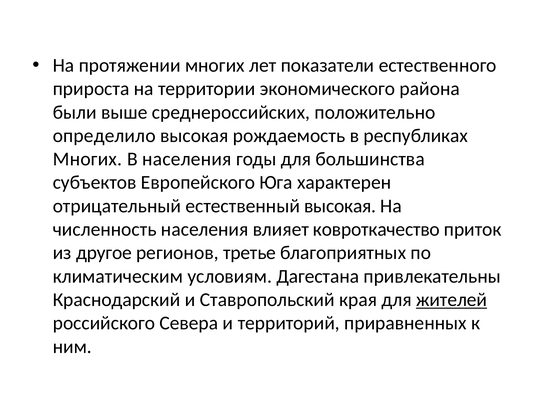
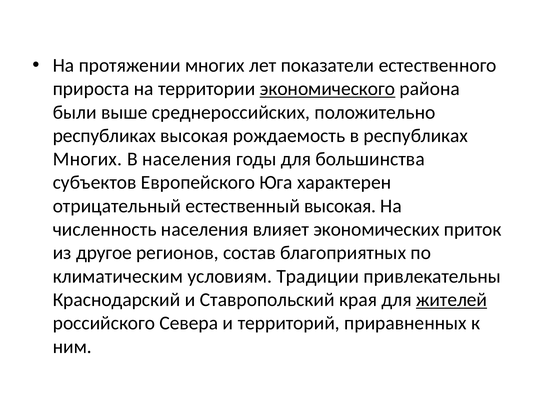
экономического underline: none -> present
определило at (104, 136): определило -> республиках
ковроткачество: ковроткачество -> экономических
третье: третье -> состав
Дагестана: Дагестана -> Традиции
